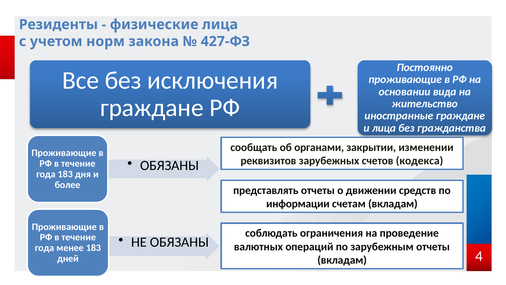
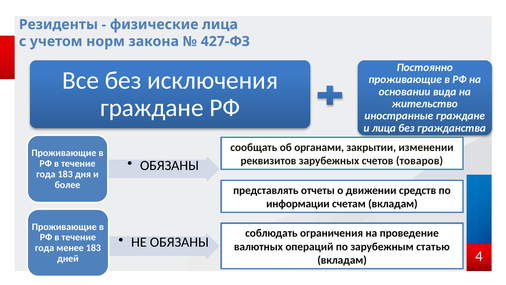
кодекса: кодекса -> товаров
зарубежным отчеты: отчеты -> статью
